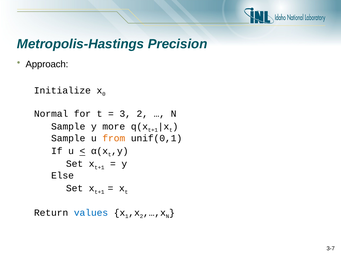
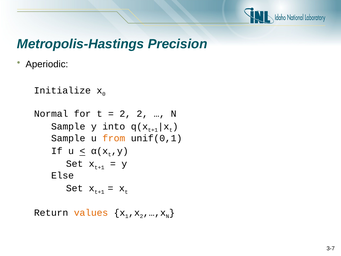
Approach: Approach -> Aperiodic
3 at (125, 114): 3 -> 2
more: more -> into
values colour: blue -> orange
